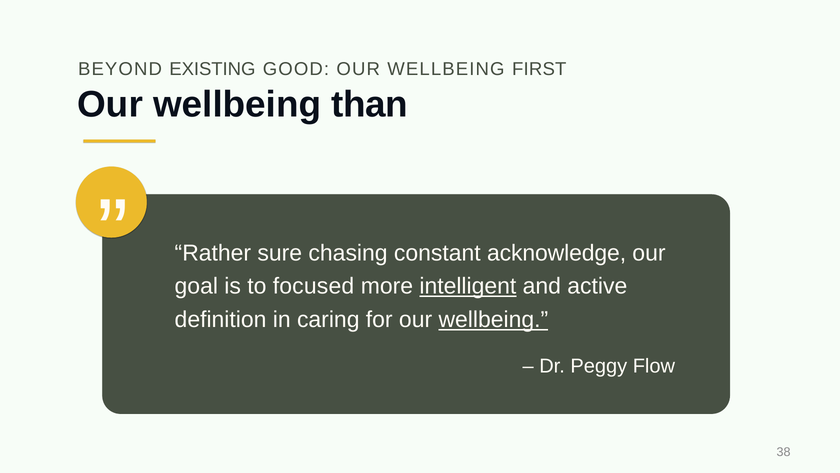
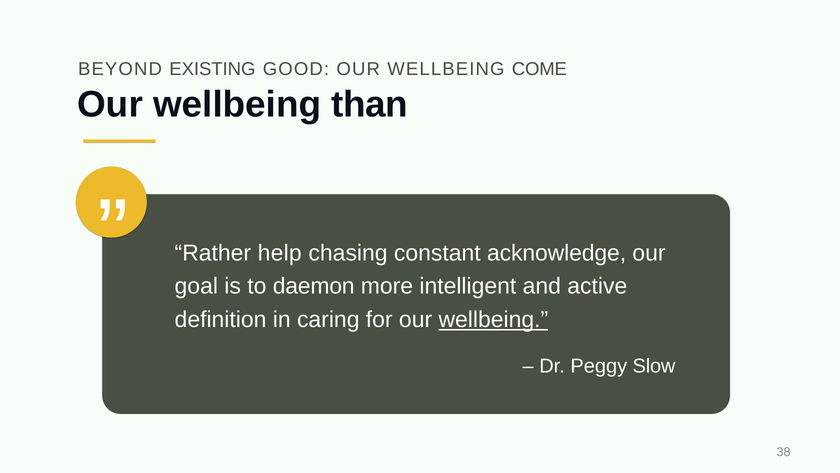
FIRST: FIRST -> COME
sure: sure -> help
focused: focused -> daemon
intelligent underline: present -> none
Flow: Flow -> Slow
